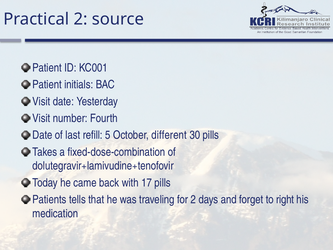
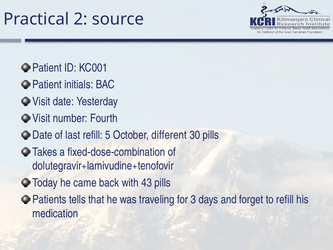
17: 17 -> 43
for 2: 2 -> 3
to right: right -> refill
